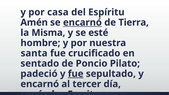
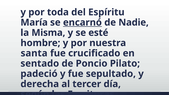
casa: casa -> toda
Amén: Amén -> María
Tierra: Tierra -> Nadie
fue at (76, 74) underline: present -> none
encarnó at (40, 84): encarnó -> derecha
